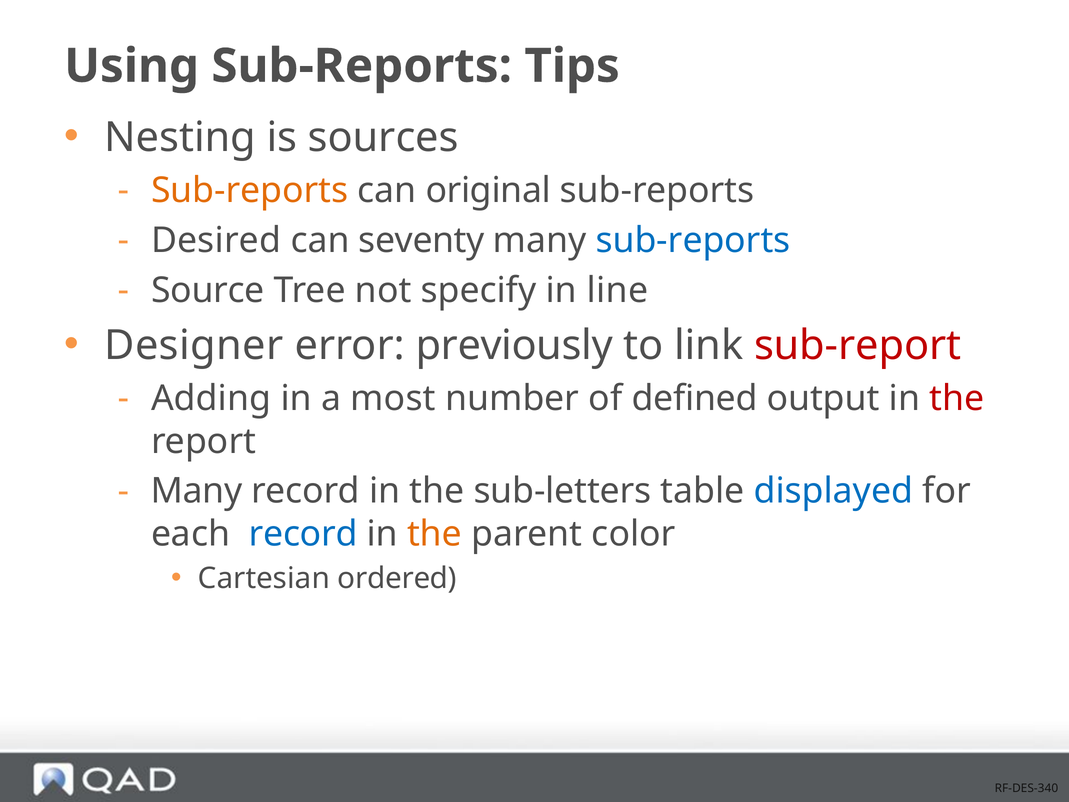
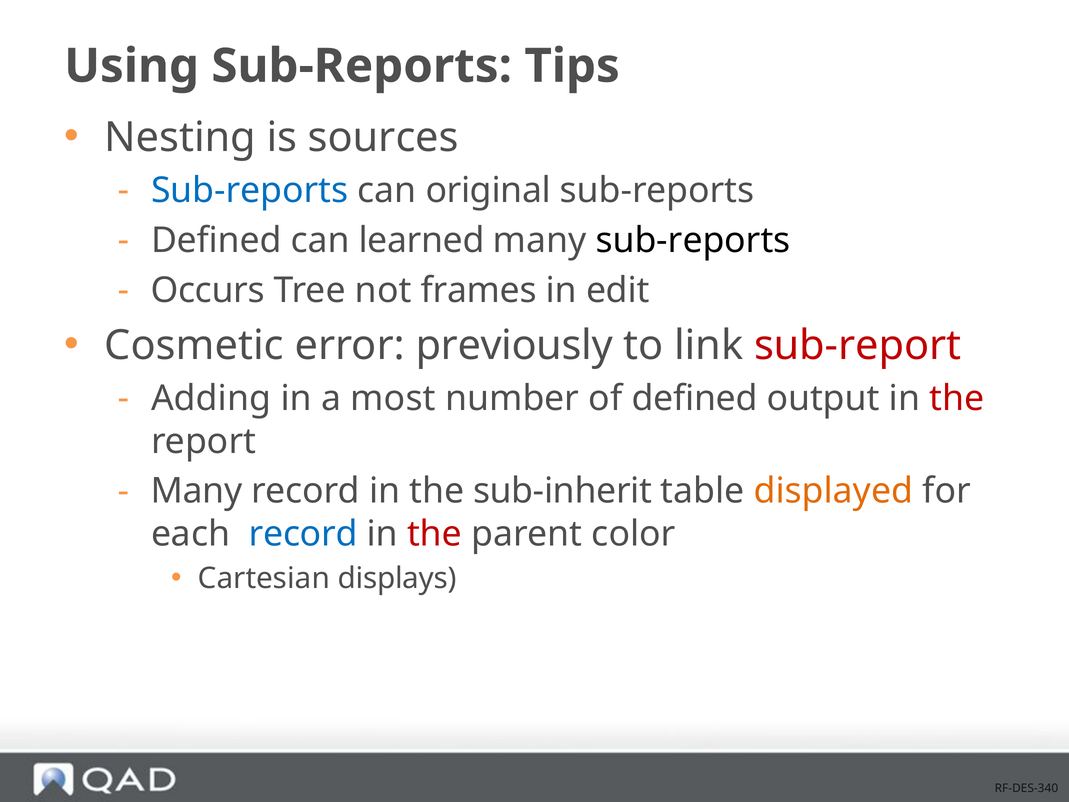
Sub-reports at (250, 191) colour: orange -> blue
Desired at (216, 240): Desired -> Defined
seventy: seventy -> learned
sub-reports at (693, 240) colour: blue -> black
Source: Source -> Occurs
specify: specify -> frames
line: line -> edit
Designer: Designer -> Cosmetic
sub-letters: sub-letters -> sub-inherit
displayed colour: blue -> orange
the at (435, 534) colour: orange -> red
ordered: ordered -> displays
